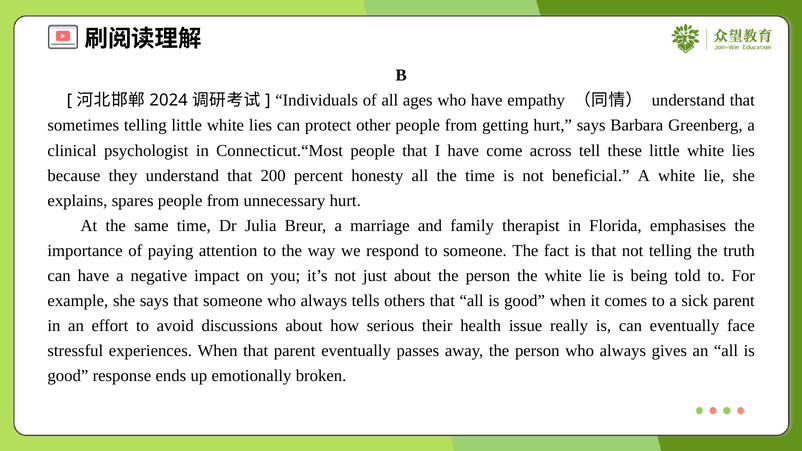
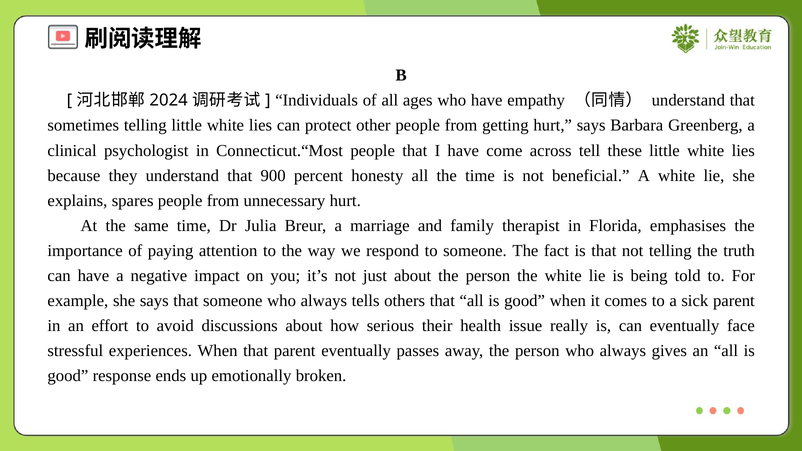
200: 200 -> 900
